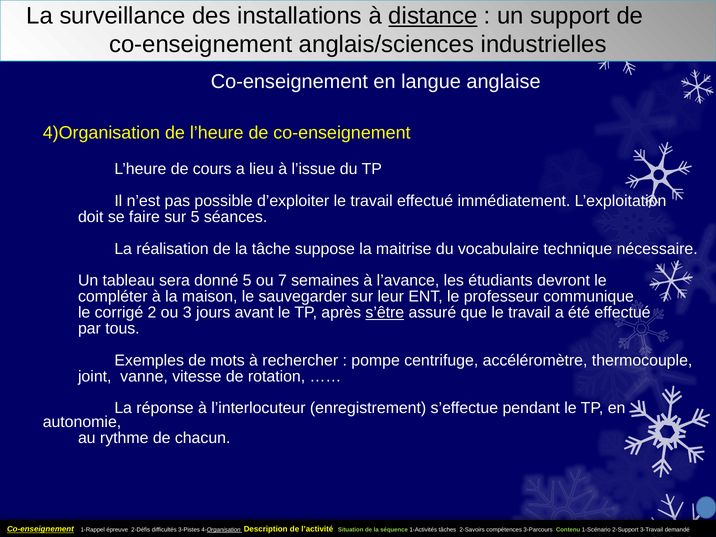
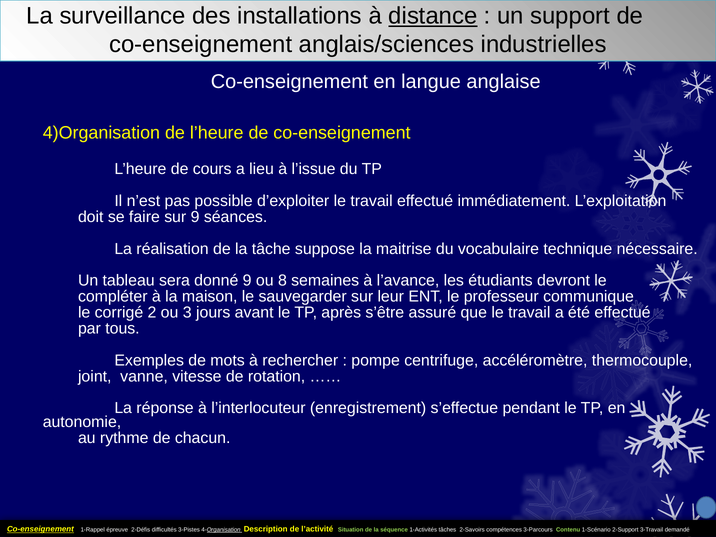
sur 5: 5 -> 9
donné 5: 5 -> 9
7: 7 -> 8
s’être underline: present -> none
